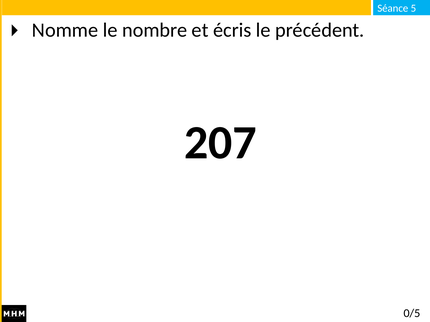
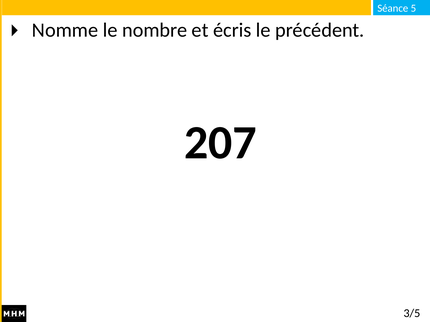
0/5: 0/5 -> 3/5
